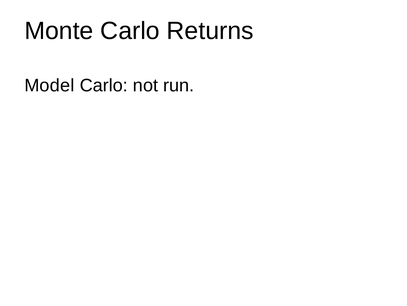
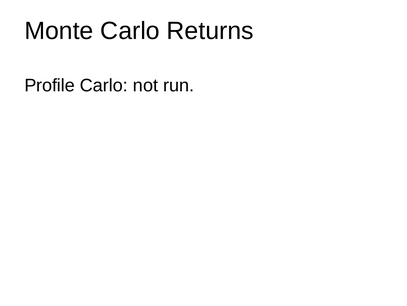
Model: Model -> Profile
